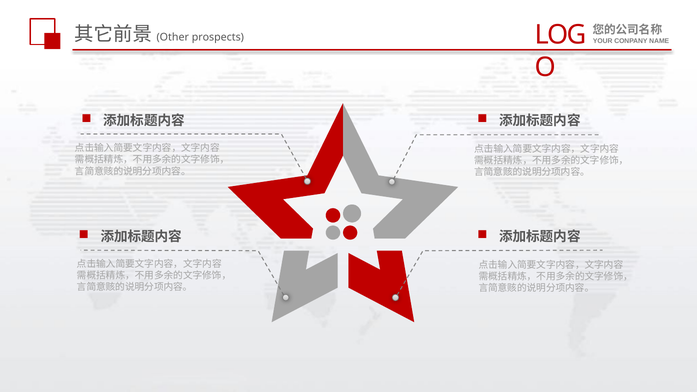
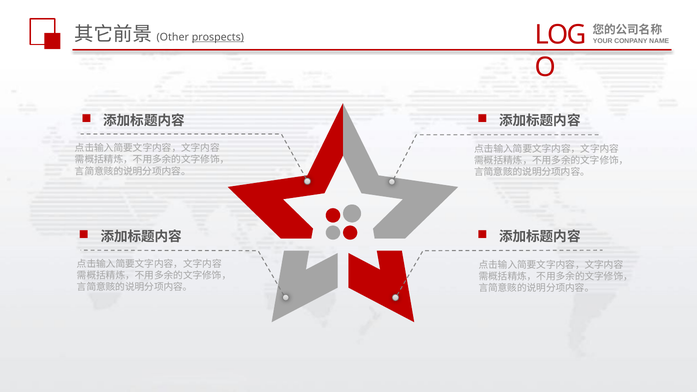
prospects underline: none -> present
